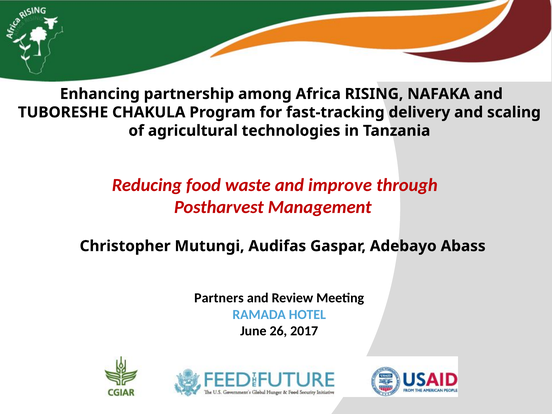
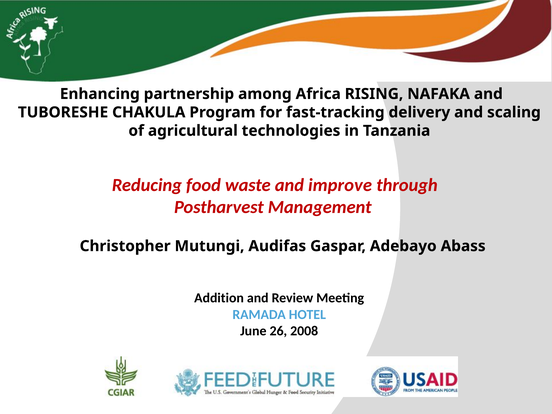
Partners: Partners -> Addition
2017: 2017 -> 2008
